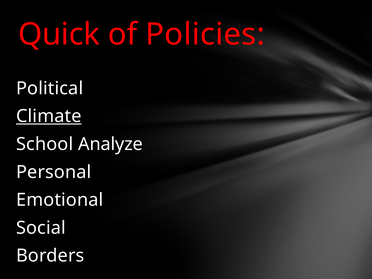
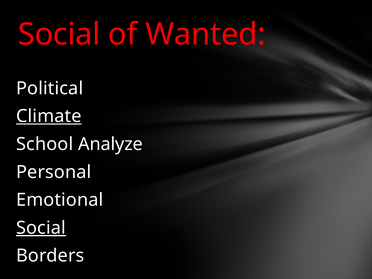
Quick at (59, 34): Quick -> Social
Policies: Policies -> Wanted
Social at (41, 228) underline: none -> present
